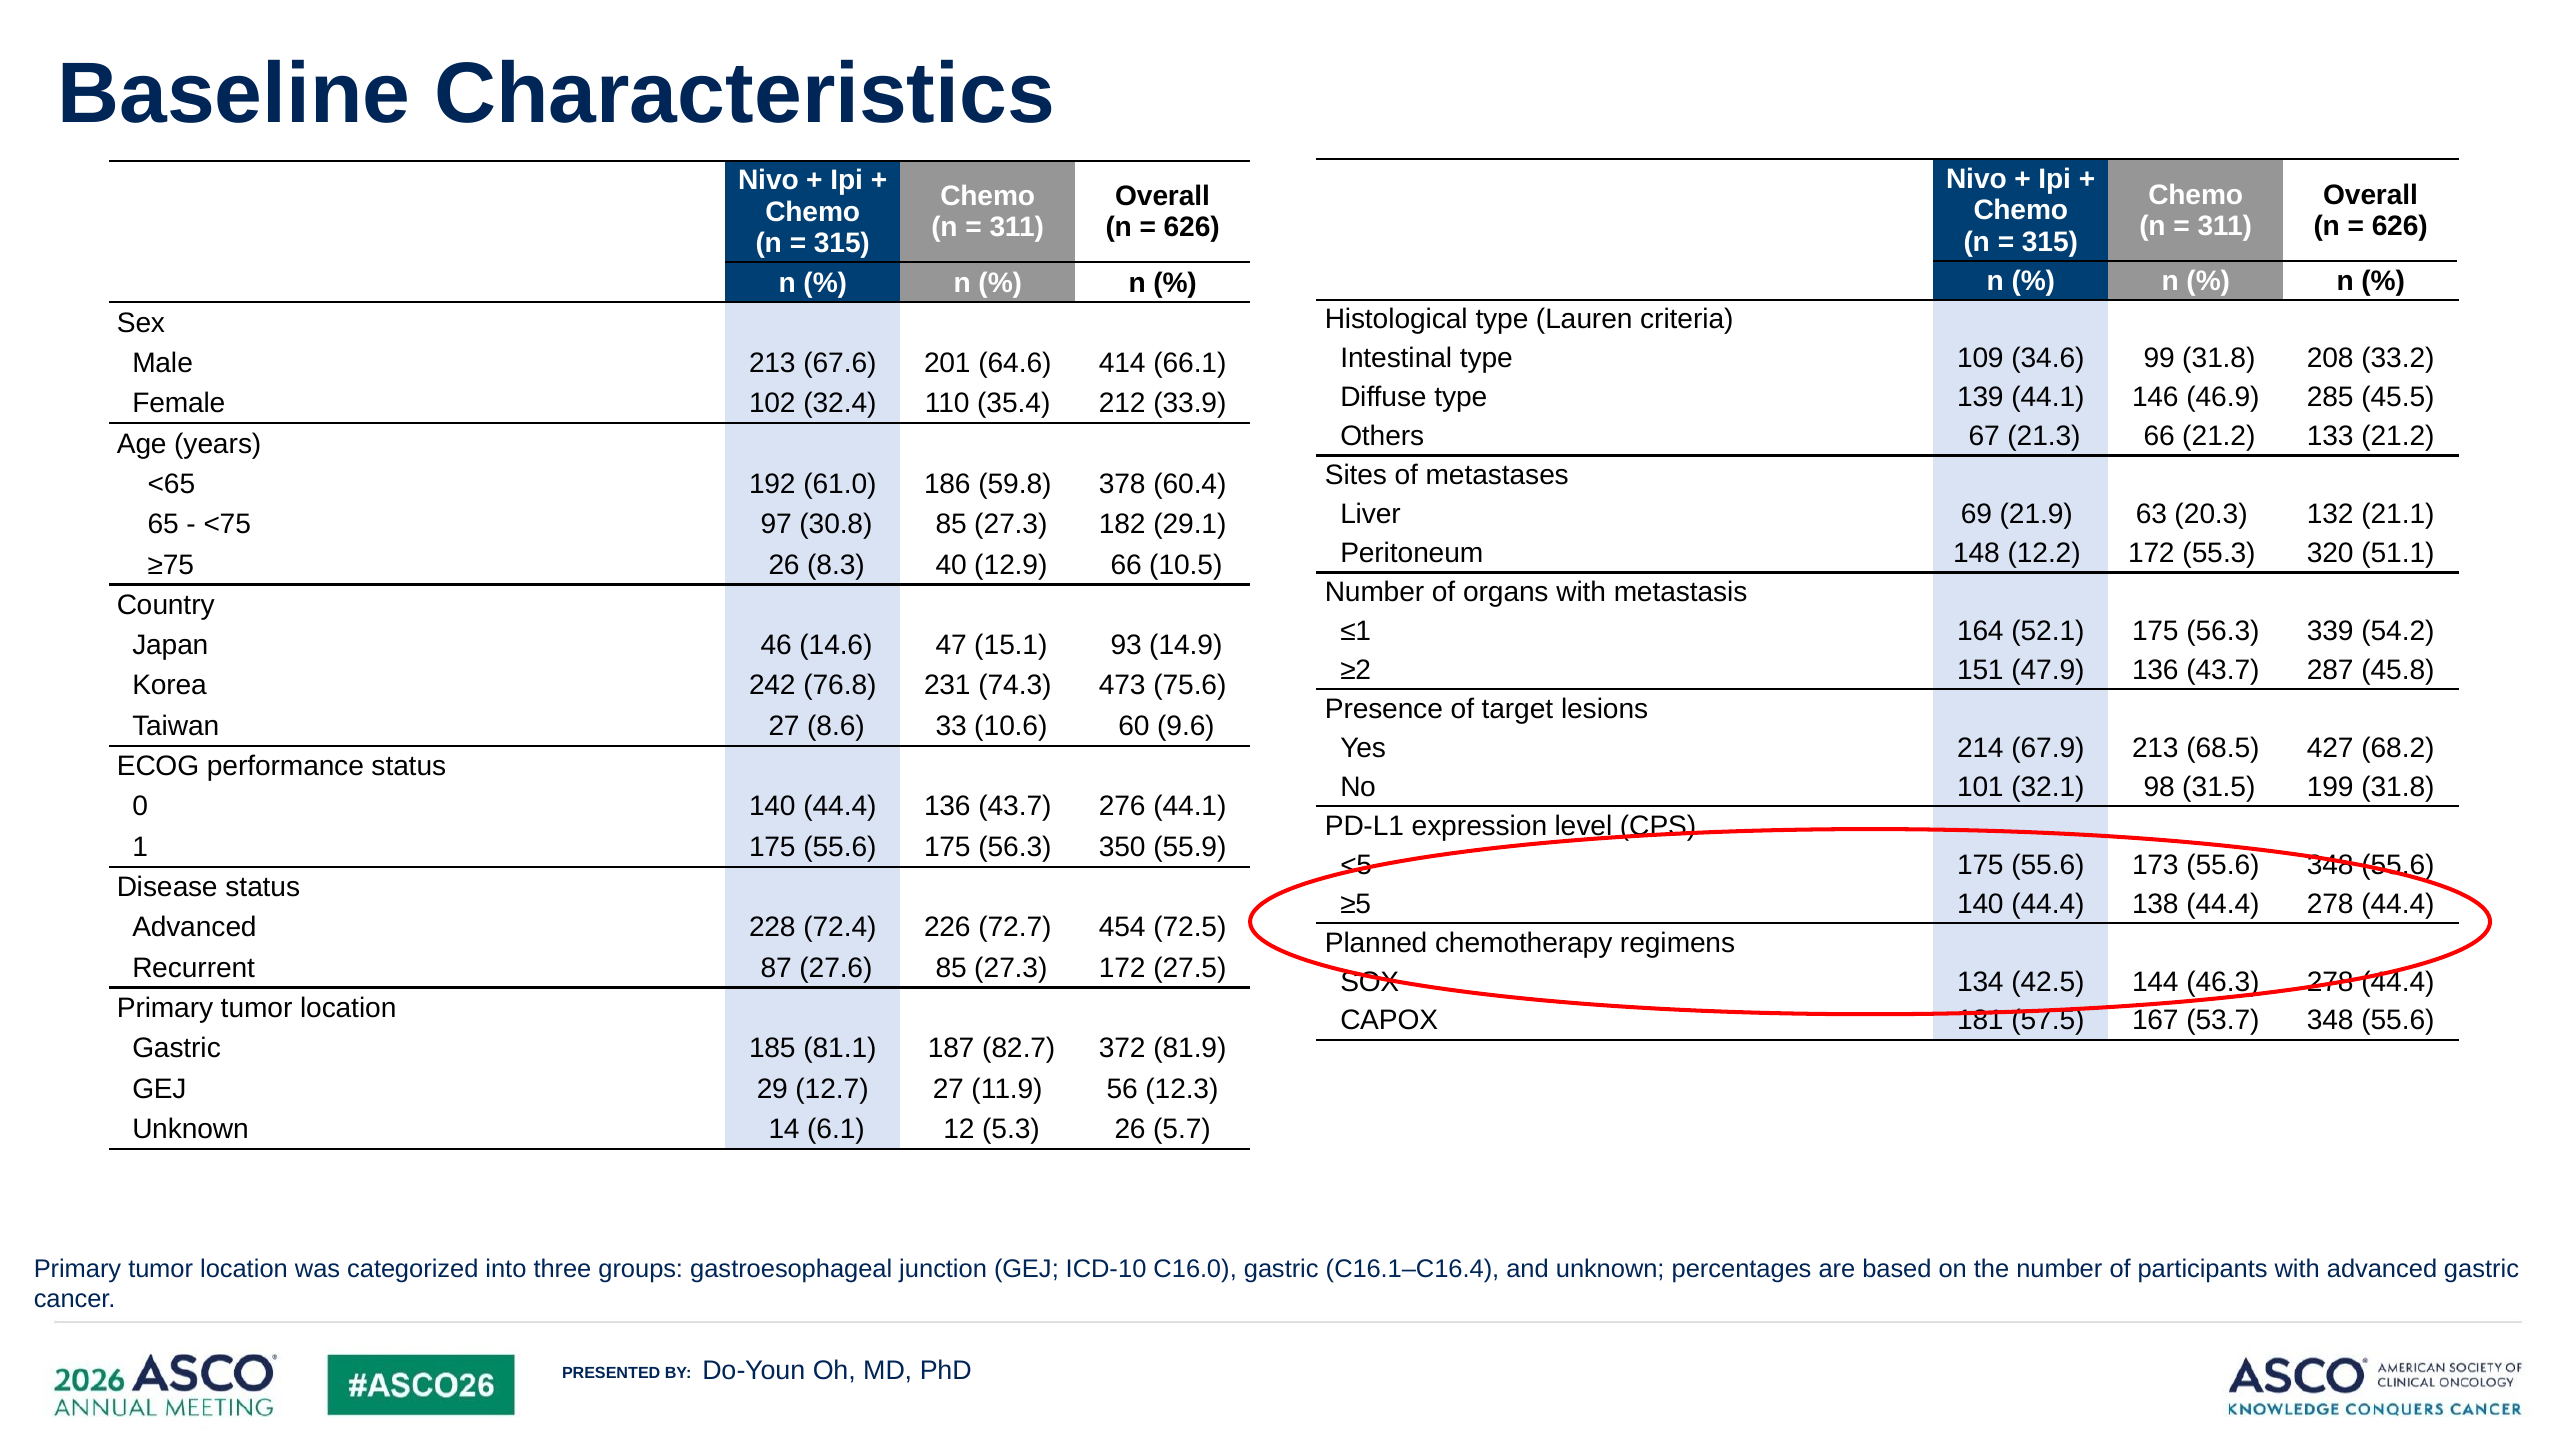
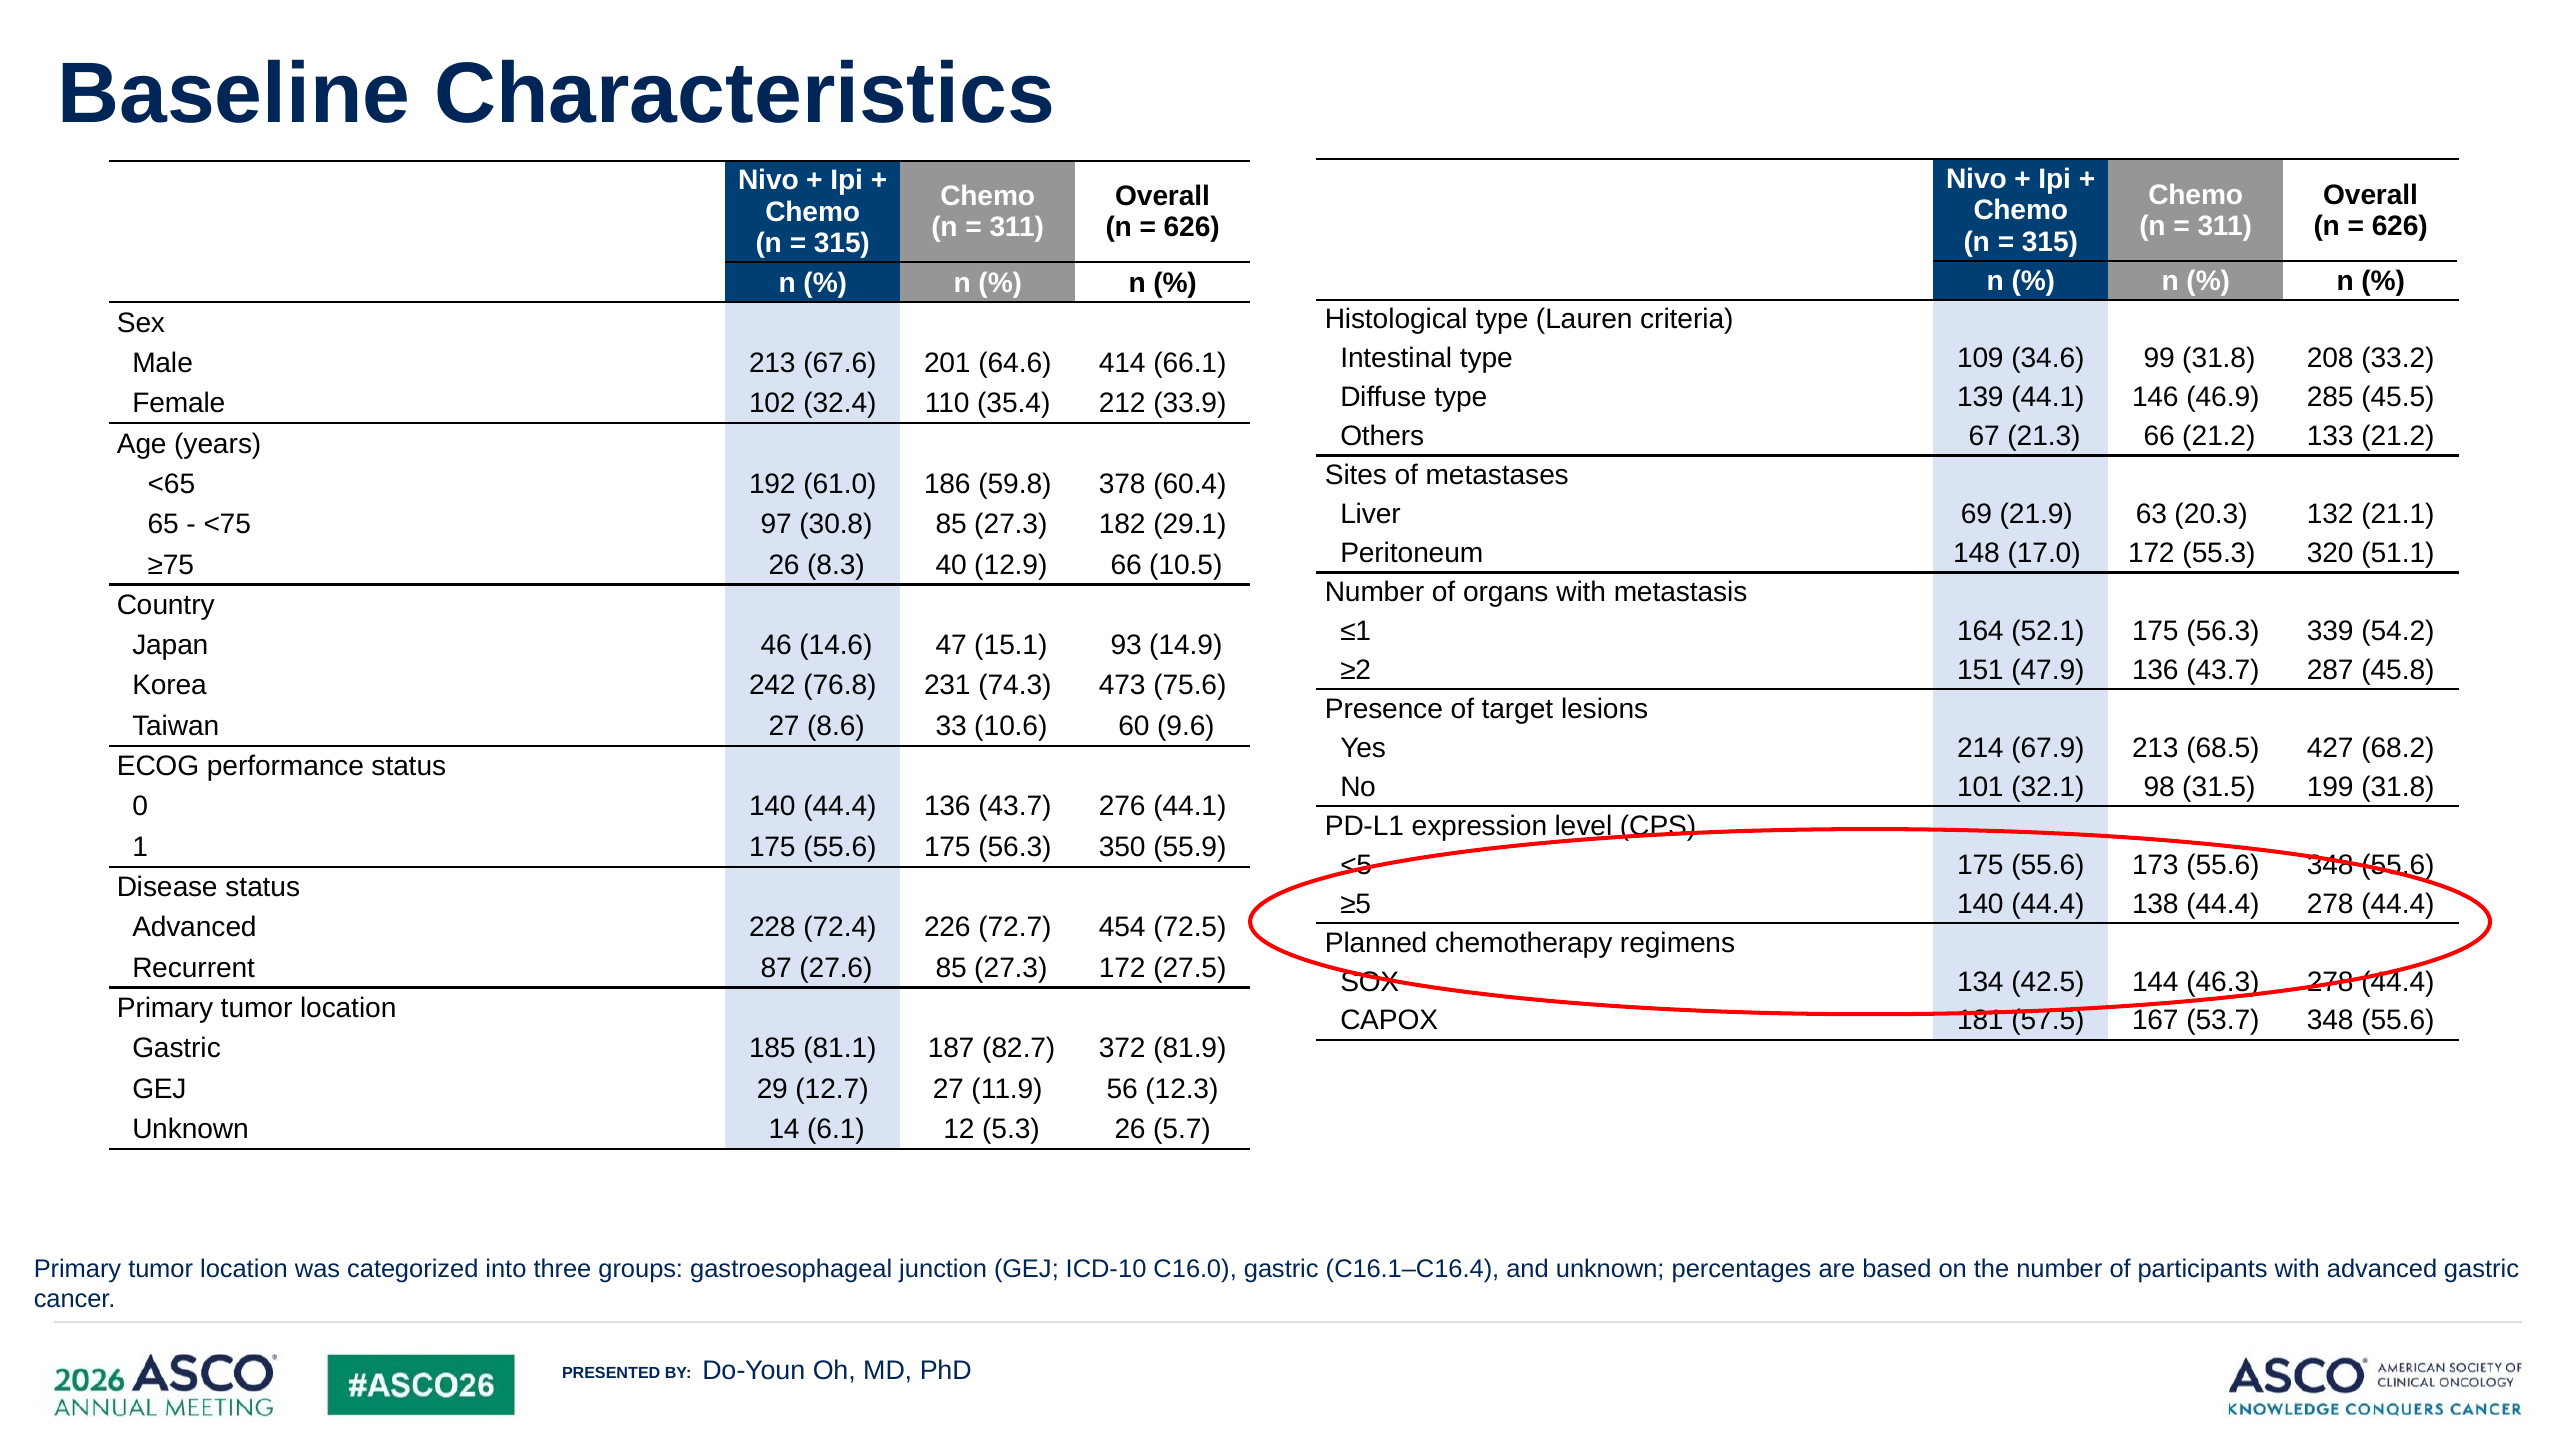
12.2: 12.2 -> 17.0
